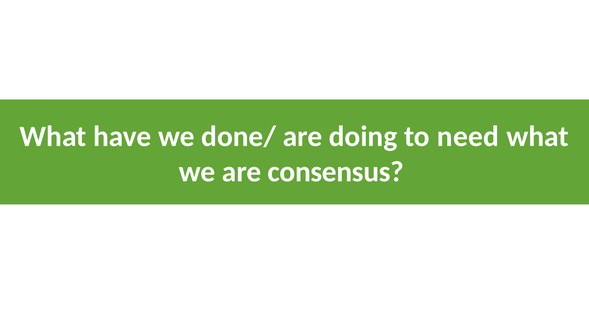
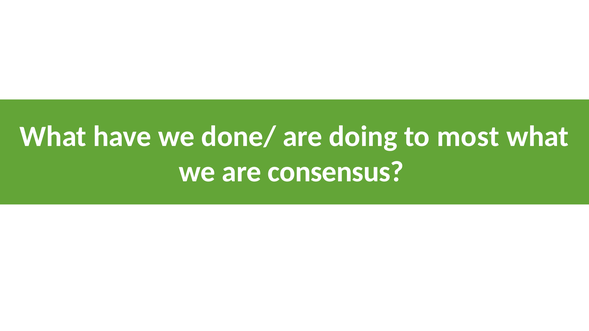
need: need -> most
